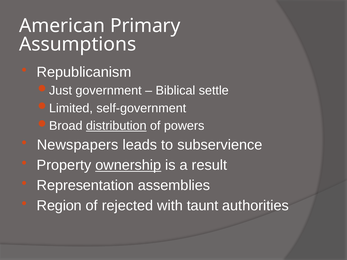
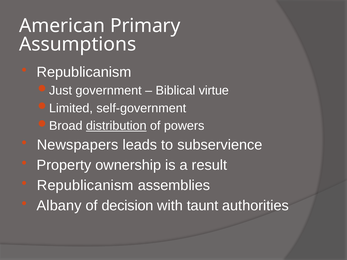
settle: settle -> virtue
ownership underline: present -> none
Representation at (85, 186): Representation -> Republicanism
Region: Region -> Albany
rejected: rejected -> decision
